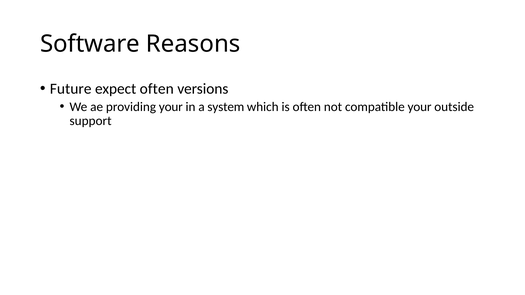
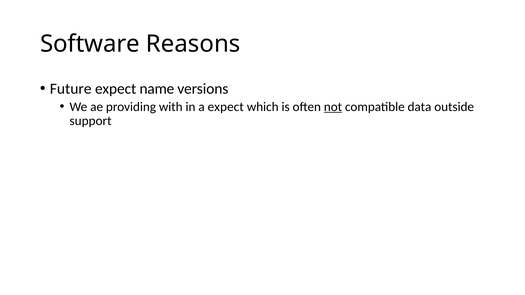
expect often: often -> name
providing your: your -> with
a system: system -> expect
not underline: none -> present
compatible your: your -> data
